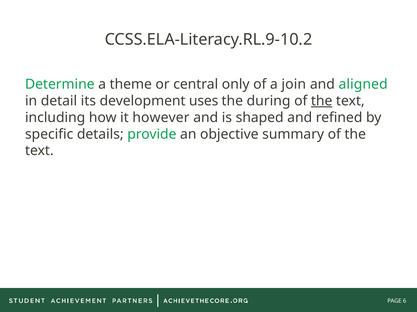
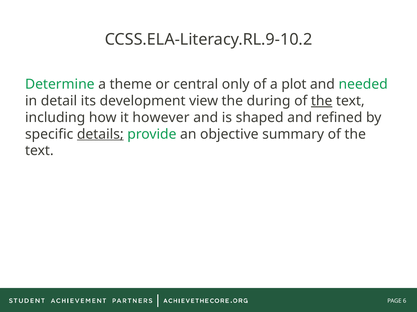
join: join -> plot
aligned: aligned -> needed
uses: uses -> view
details underline: none -> present
